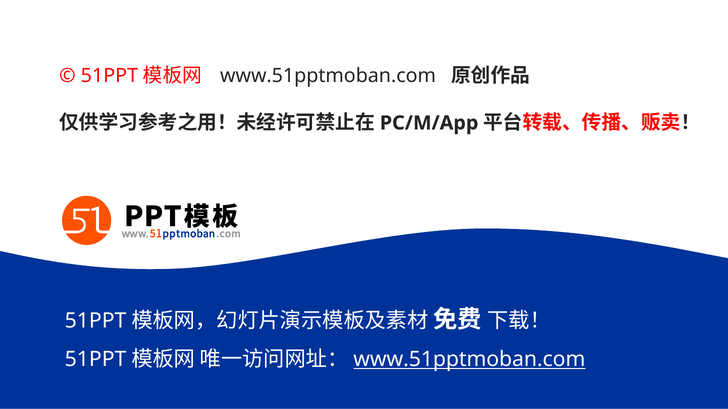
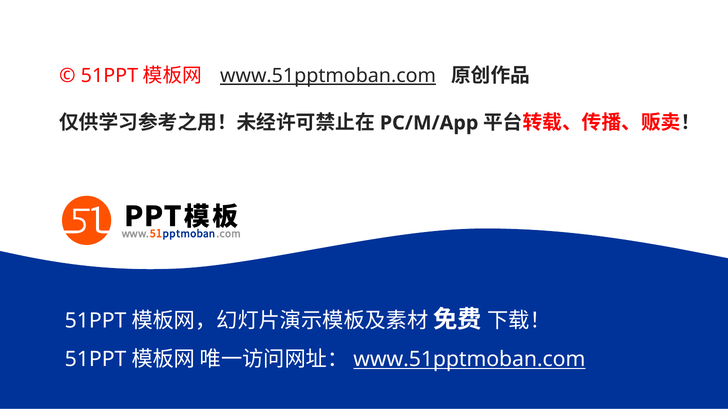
www.51pptmoban.com at (328, 76) underline: none -> present
